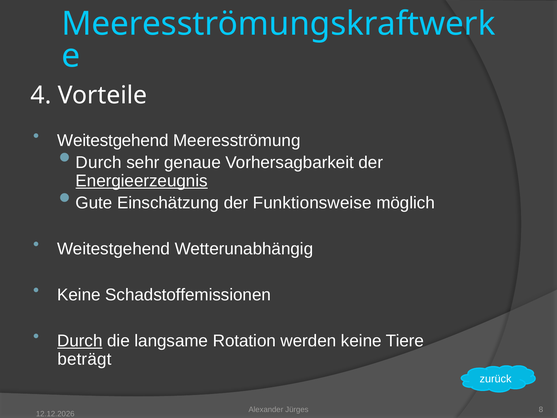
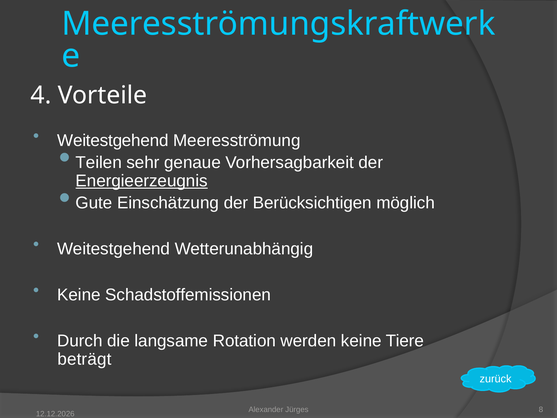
Durch at (99, 162): Durch -> Teilen
Funktionsweise: Funktionsweise -> Berücksichtigen
Durch at (80, 341) underline: present -> none
